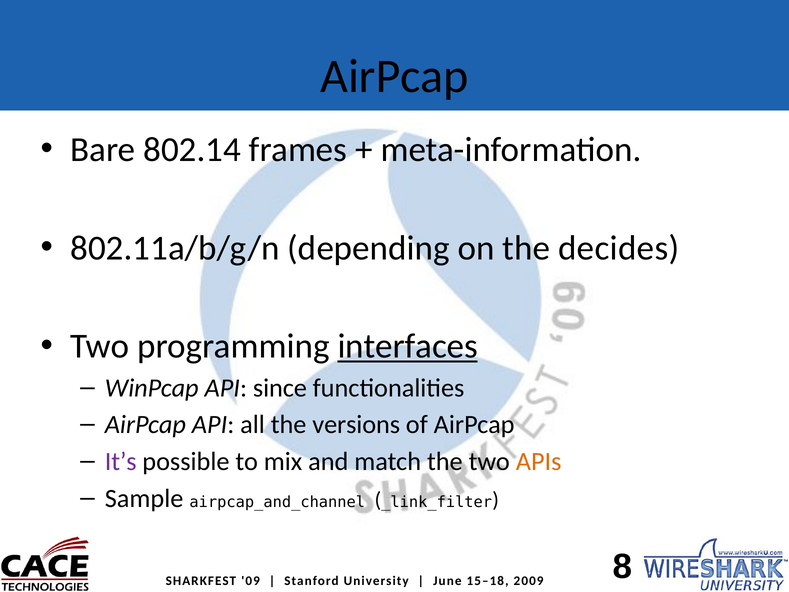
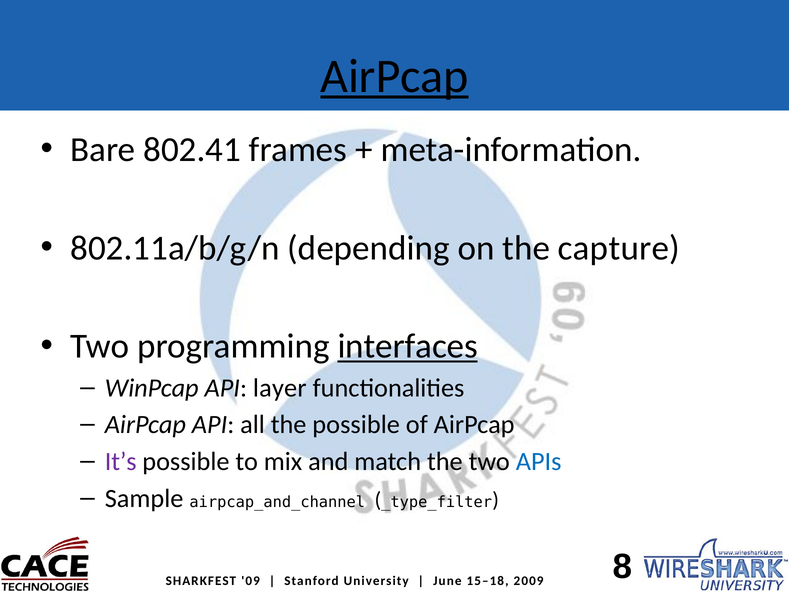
AirPcap at (394, 76) underline: none -> present
802.14: 802.14 -> 802.41
decides: decides -> capture
since: since -> layer
the versions: versions -> possible
APIs colour: orange -> blue
_link_filter: _link_filter -> _type_filter
